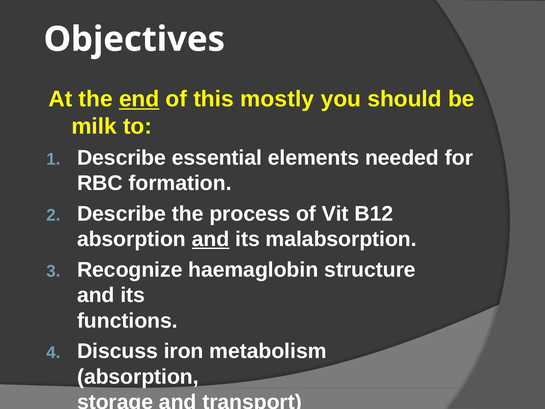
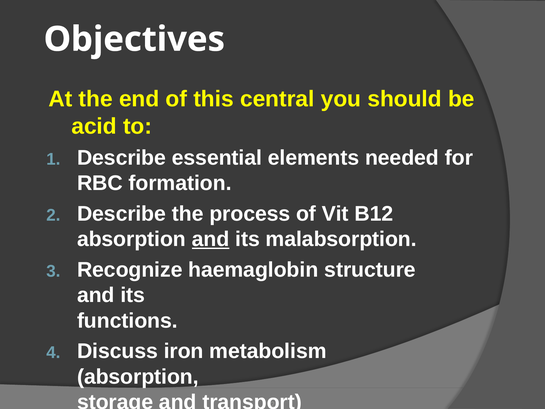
end underline: present -> none
mostly: mostly -> central
milk: milk -> acid
